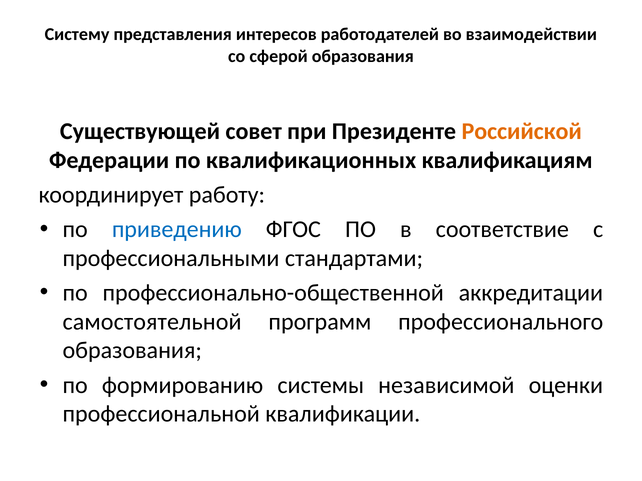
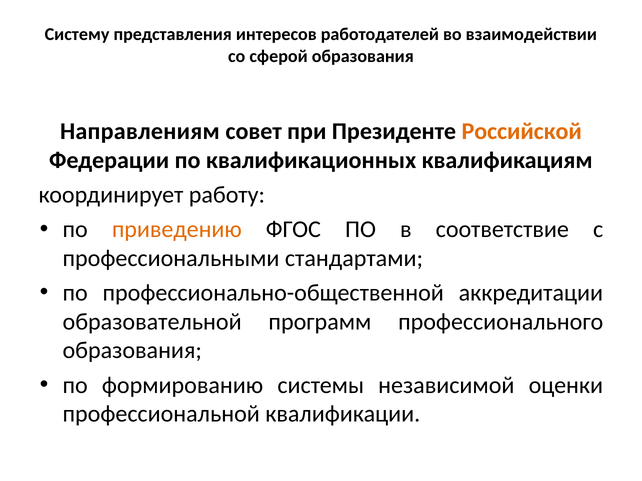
Существующей: Существующей -> Направлениям
приведению colour: blue -> orange
самостоятельной: самостоятельной -> образовательной
